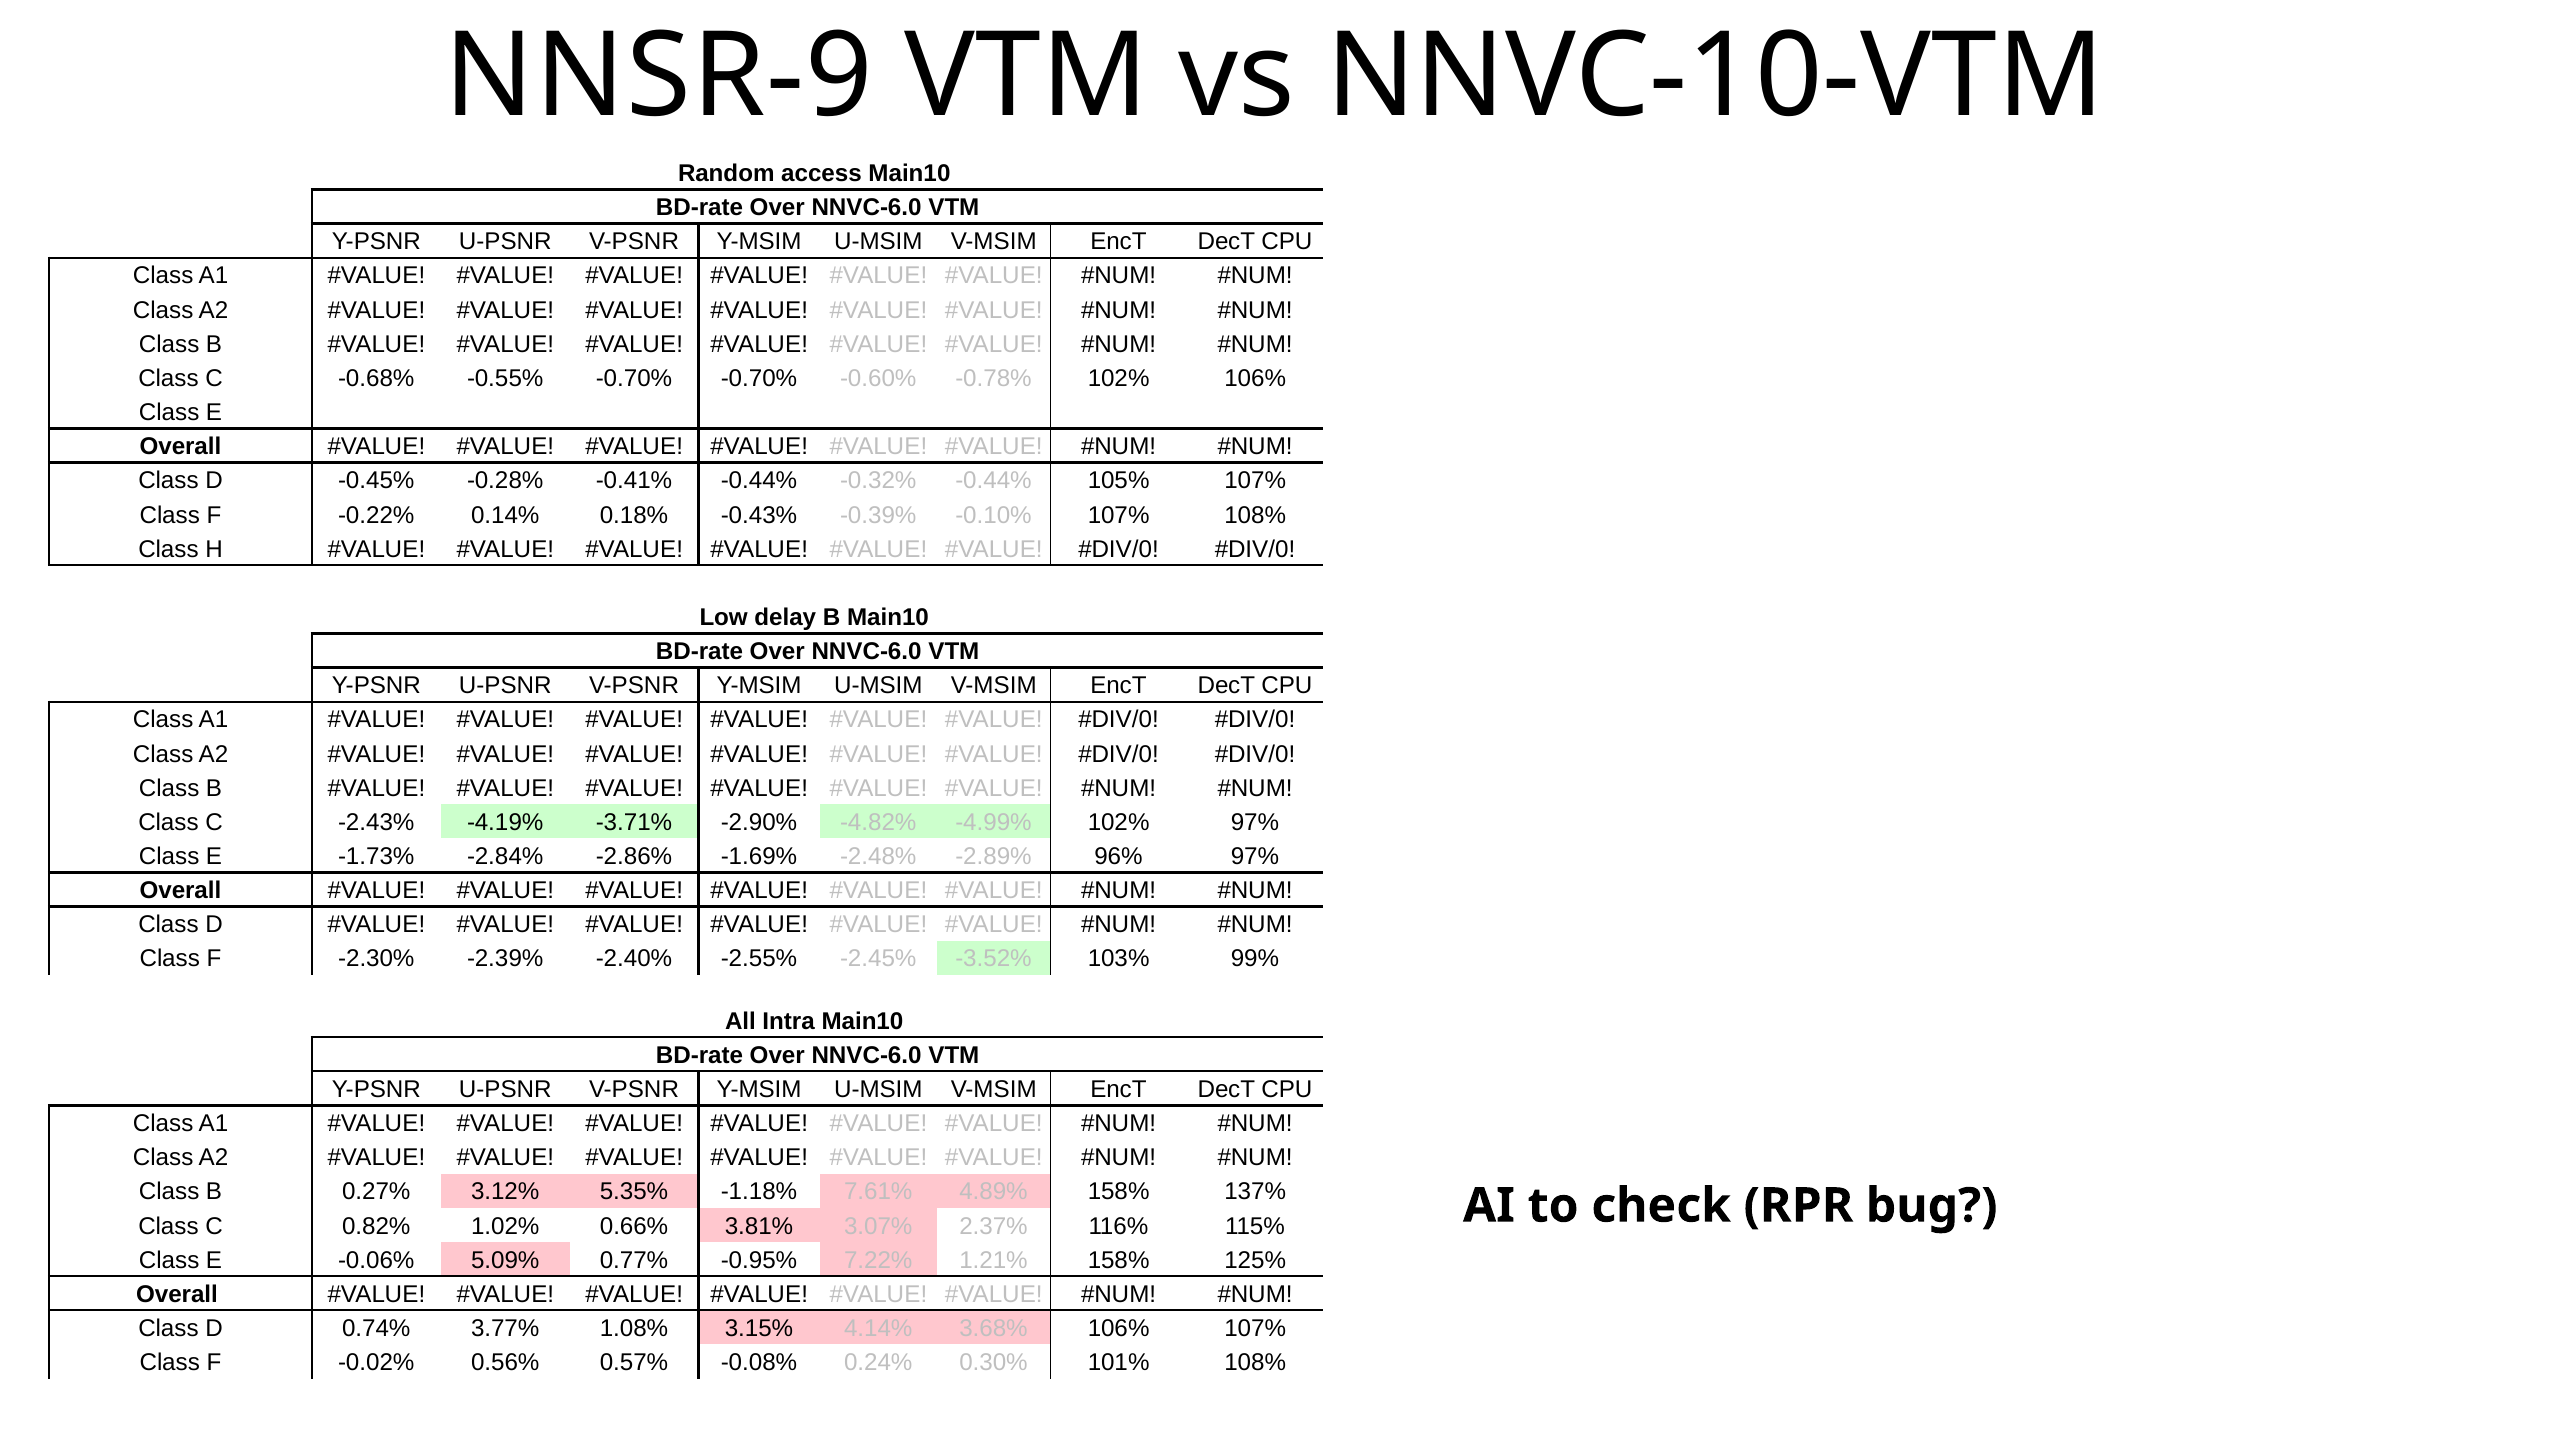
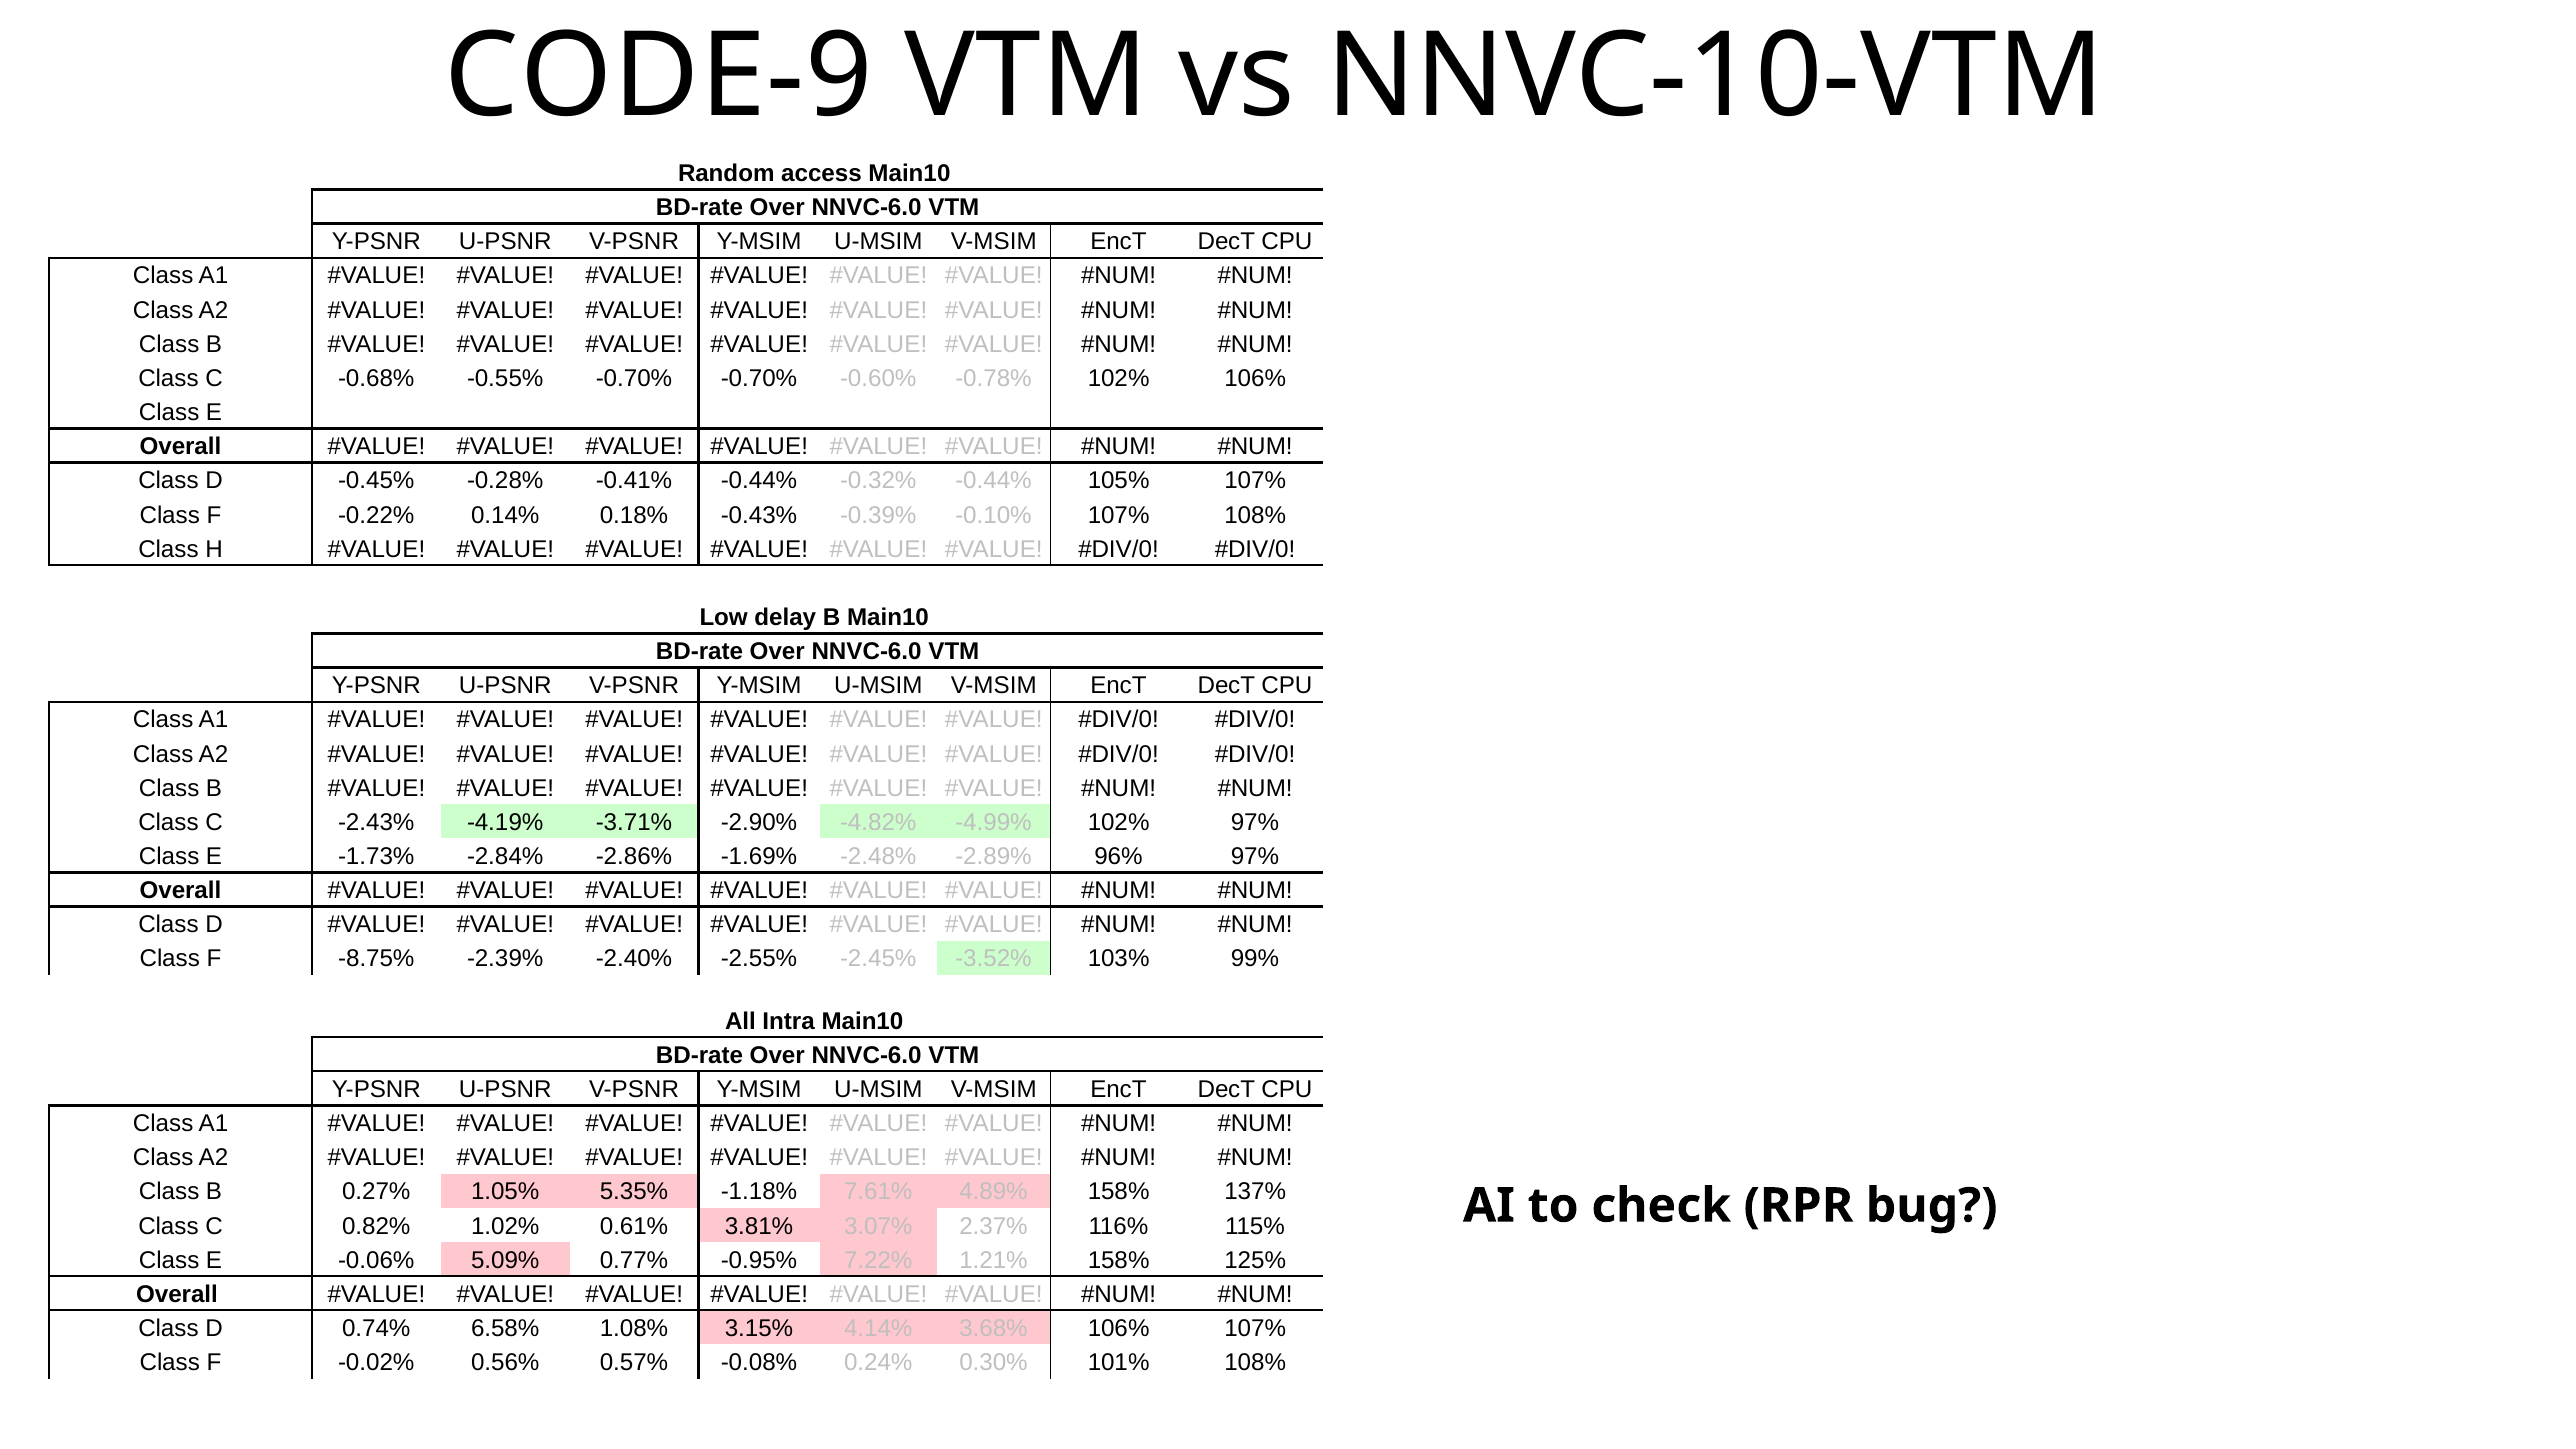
NNSR-9: NNSR-9 -> CODE-9
-2.30%: -2.30% -> -8.75%
3.12%: 3.12% -> 1.05%
0.66%: 0.66% -> 0.61%
3.77%: 3.77% -> 6.58%
